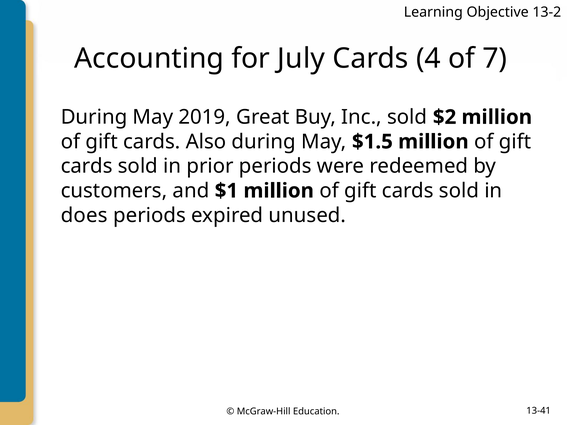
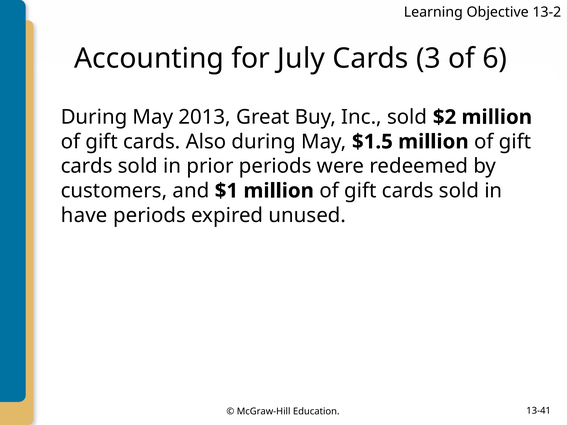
4: 4 -> 3
7: 7 -> 6
2019: 2019 -> 2013
does: does -> have
